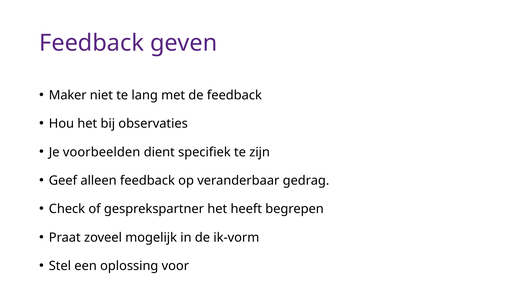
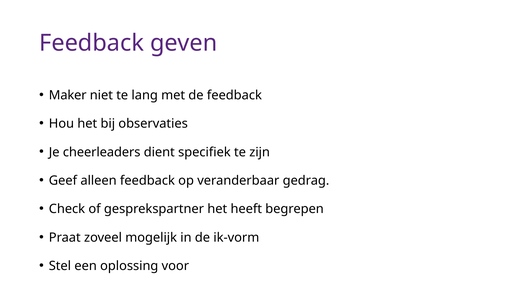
voorbeelden: voorbeelden -> cheerleaders
